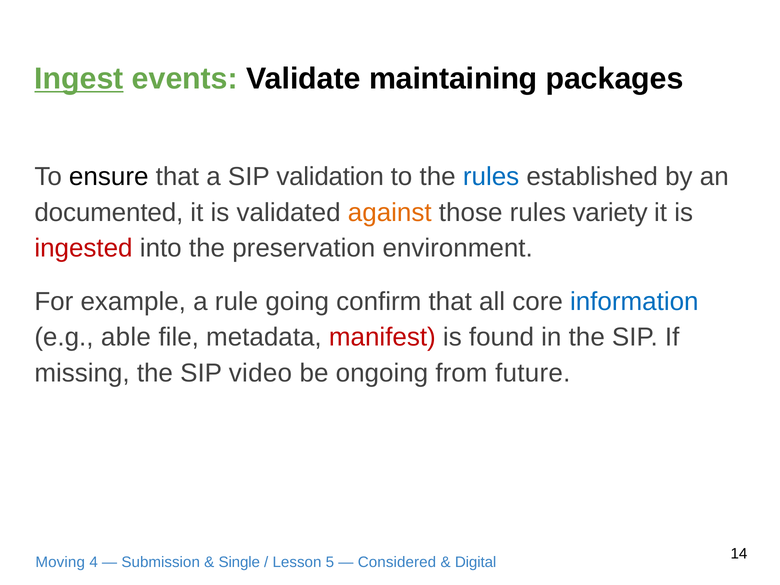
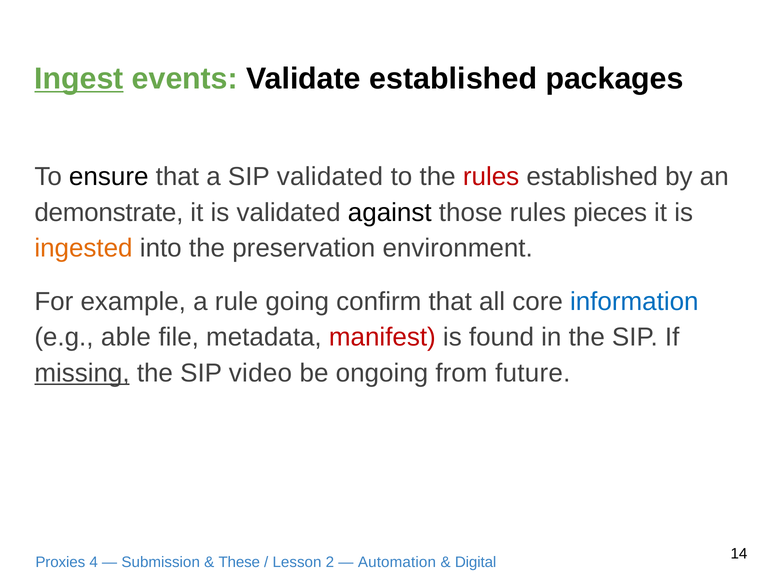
Validate maintaining: maintaining -> established
SIP validation: validation -> validated
rules at (491, 177) colour: blue -> red
documented: documented -> demonstrate
against colour: orange -> black
variety: variety -> pieces
ingested colour: red -> orange
missing underline: none -> present
Moving: Moving -> Proxies
Single: Single -> These
5: 5 -> 2
Considered: Considered -> Automation
